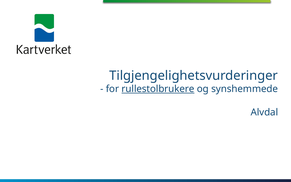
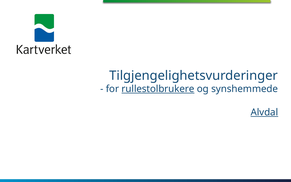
Alvdal underline: none -> present
